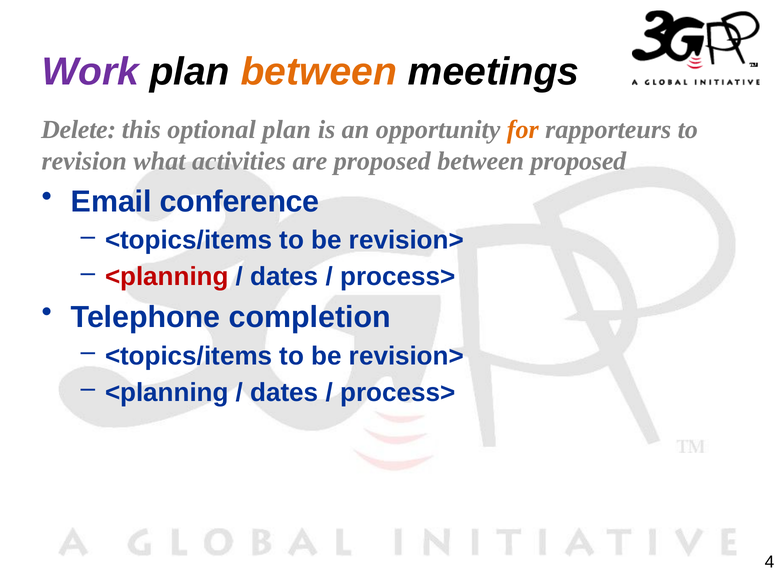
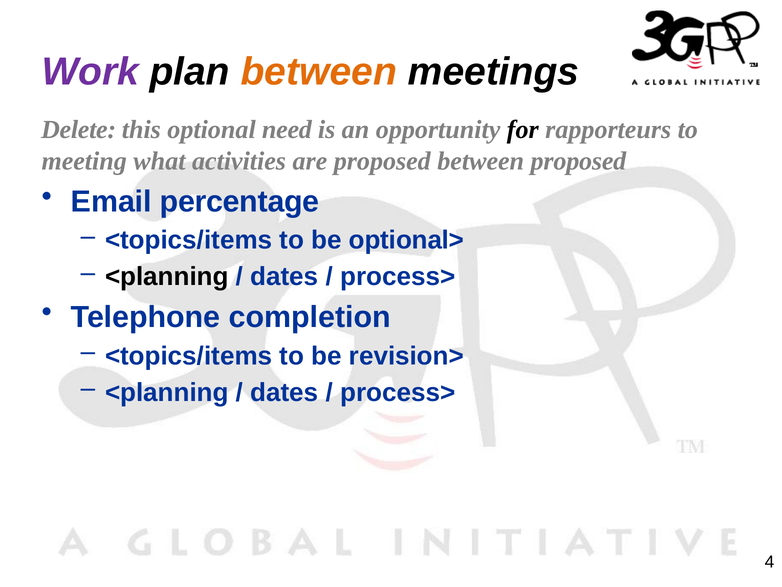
optional plan: plan -> need
for colour: orange -> black
revision: revision -> meeting
conference: conference -> percentage
revision> at (406, 240): revision> -> optional>
<planning at (167, 277) colour: red -> black
